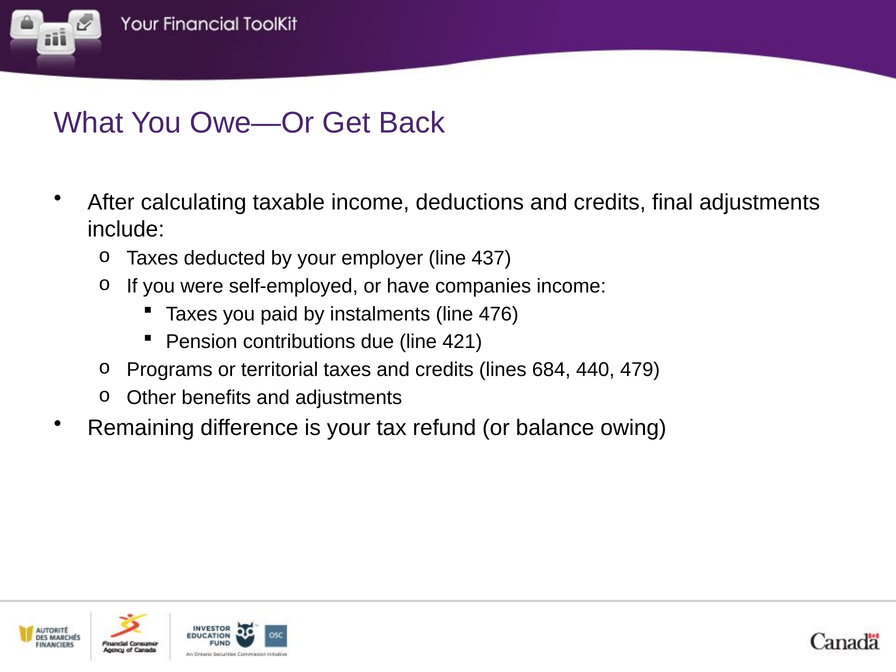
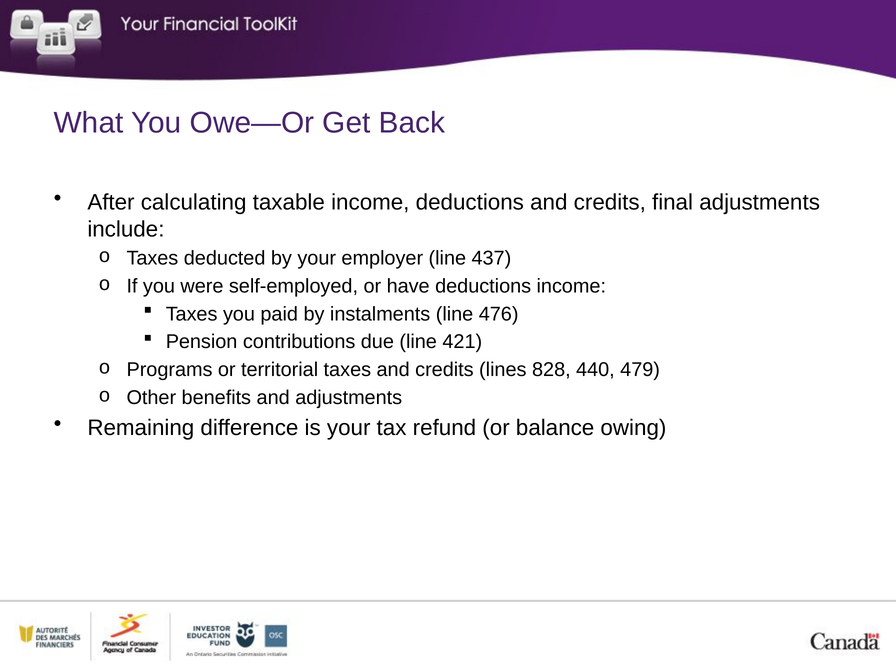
have companies: companies -> deductions
684: 684 -> 828
